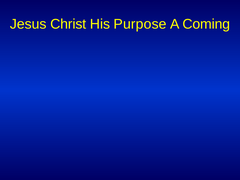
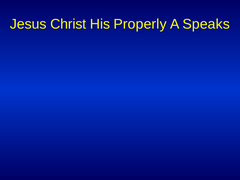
Purpose: Purpose -> Properly
Coming: Coming -> Speaks
